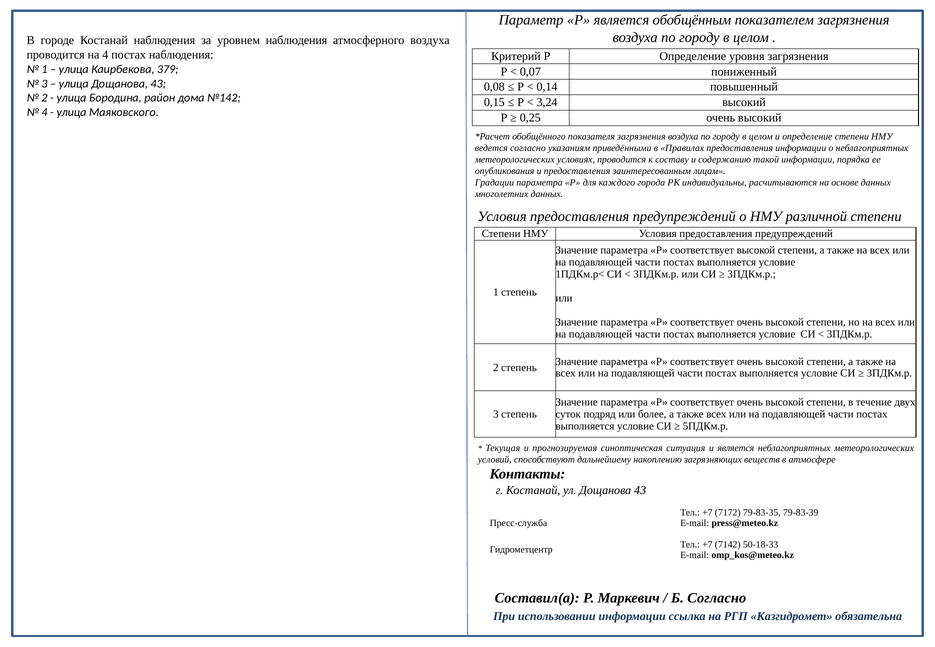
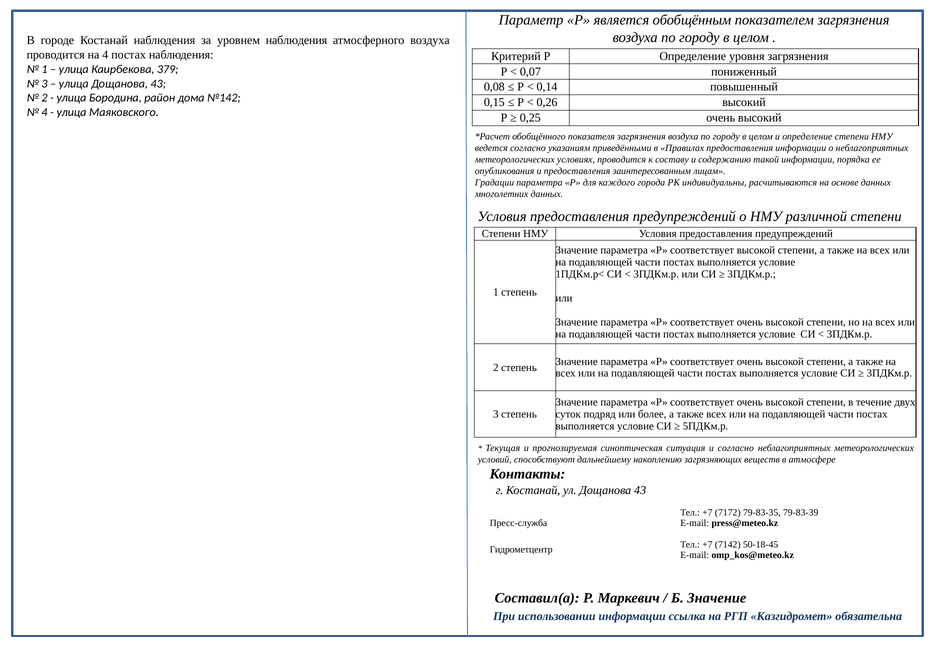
3,24: 3,24 -> 0,26
и является: является -> согласно
50-18-33: 50-18-33 -> 50-18-45
Б Согласно: Согласно -> Значение
